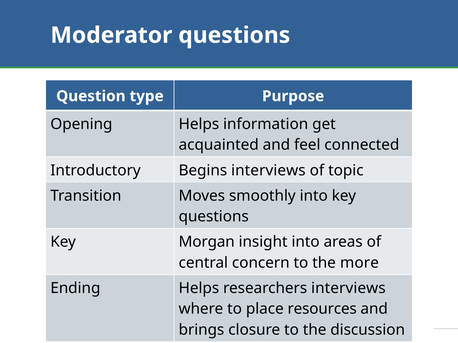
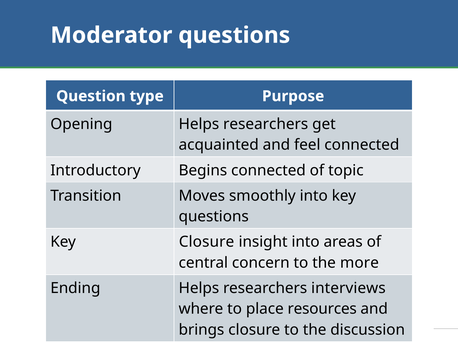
Opening Helps information: information -> researchers
Begins interviews: interviews -> connected
Key Morgan: Morgan -> Closure
